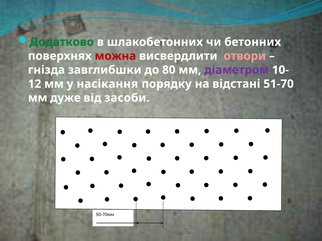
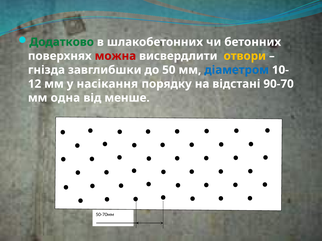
отвори colour: pink -> yellow
80: 80 -> 50
діаметром colour: purple -> blue
51-70: 51-70 -> 90-70
дуже: дуже -> одна
засоби: засоби -> менше
